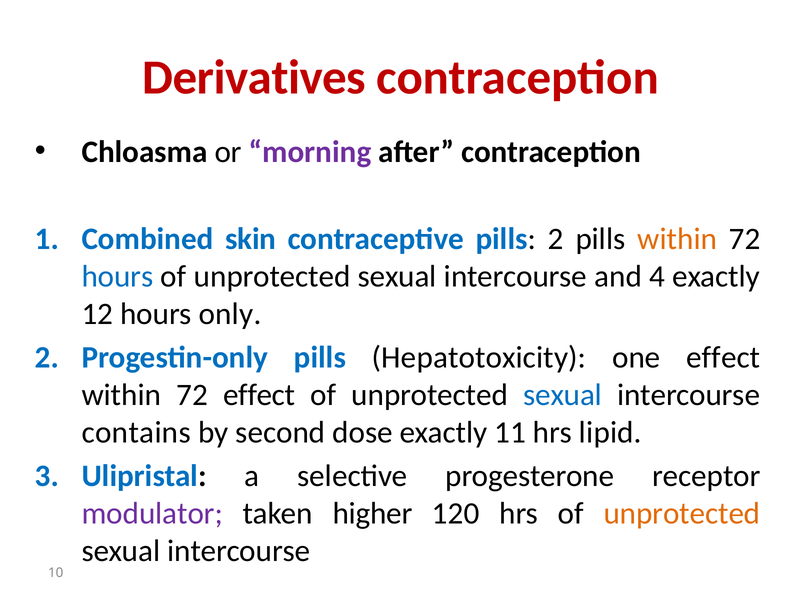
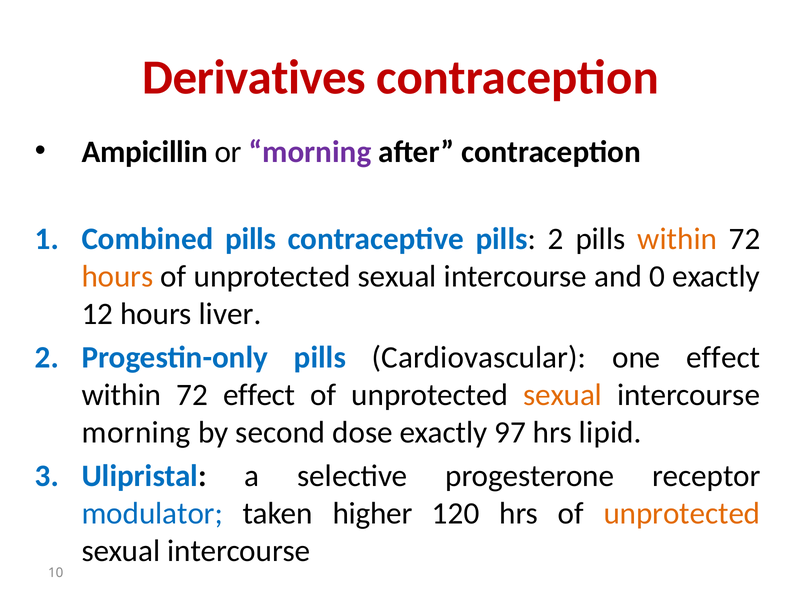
Chloasma: Chloasma -> Ampicillin
Combined skin: skin -> pills
hours at (117, 277) colour: blue -> orange
4: 4 -> 0
only: only -> liver
Hepatotoxicity: Hepatotoxicity -> Cardiovascular
sexual at (563, 395) colour: blue -> orange
contains at (136, 433): contains -> morning
11: 11 -> 97
modulator colour: purple -> blue
